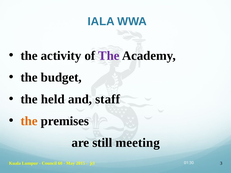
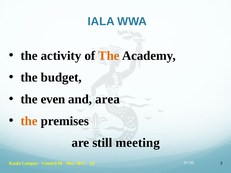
The at (109, 56) colour: purple -> orange
held: held -> even
staff: staff -> area
